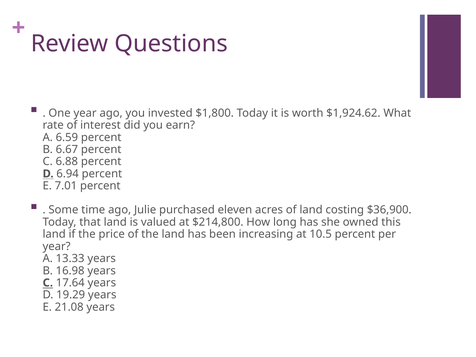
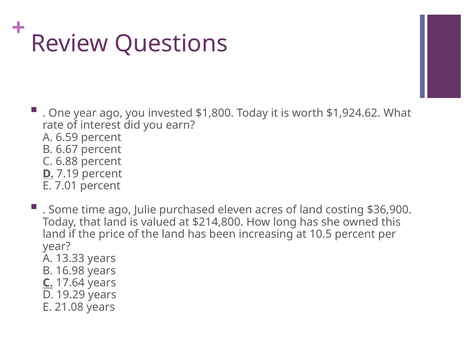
6.94: 6.94 -> 7.19
